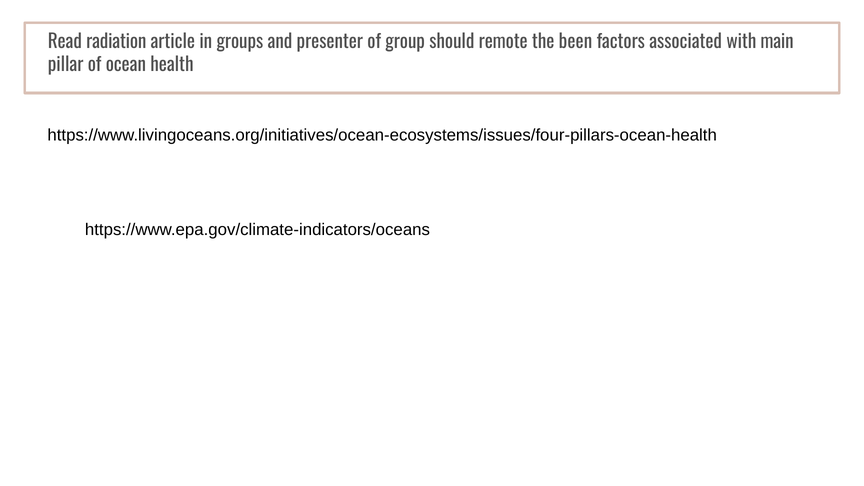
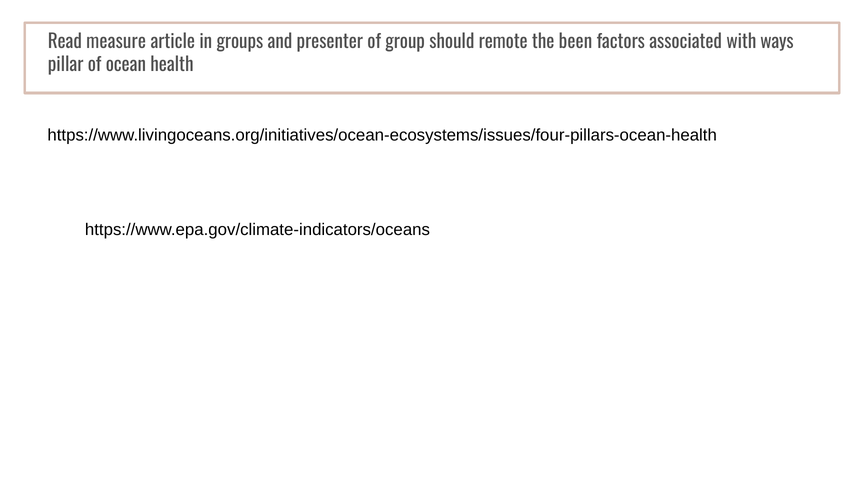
radiation: radiation -> measure
main: main -> ways
